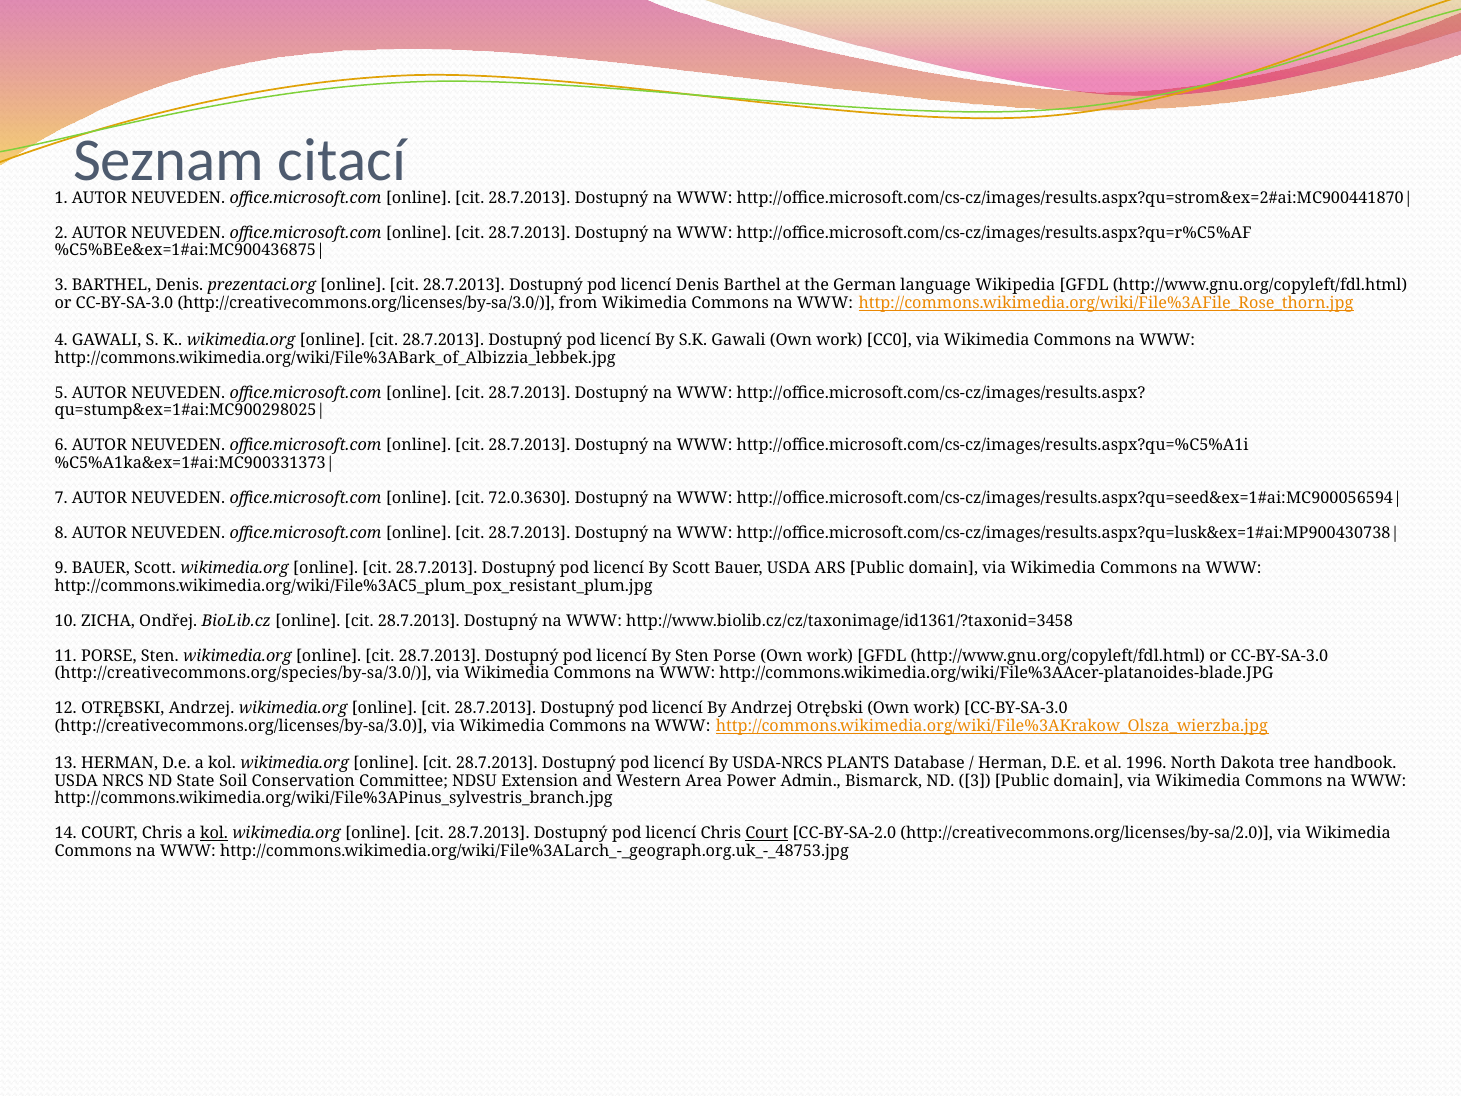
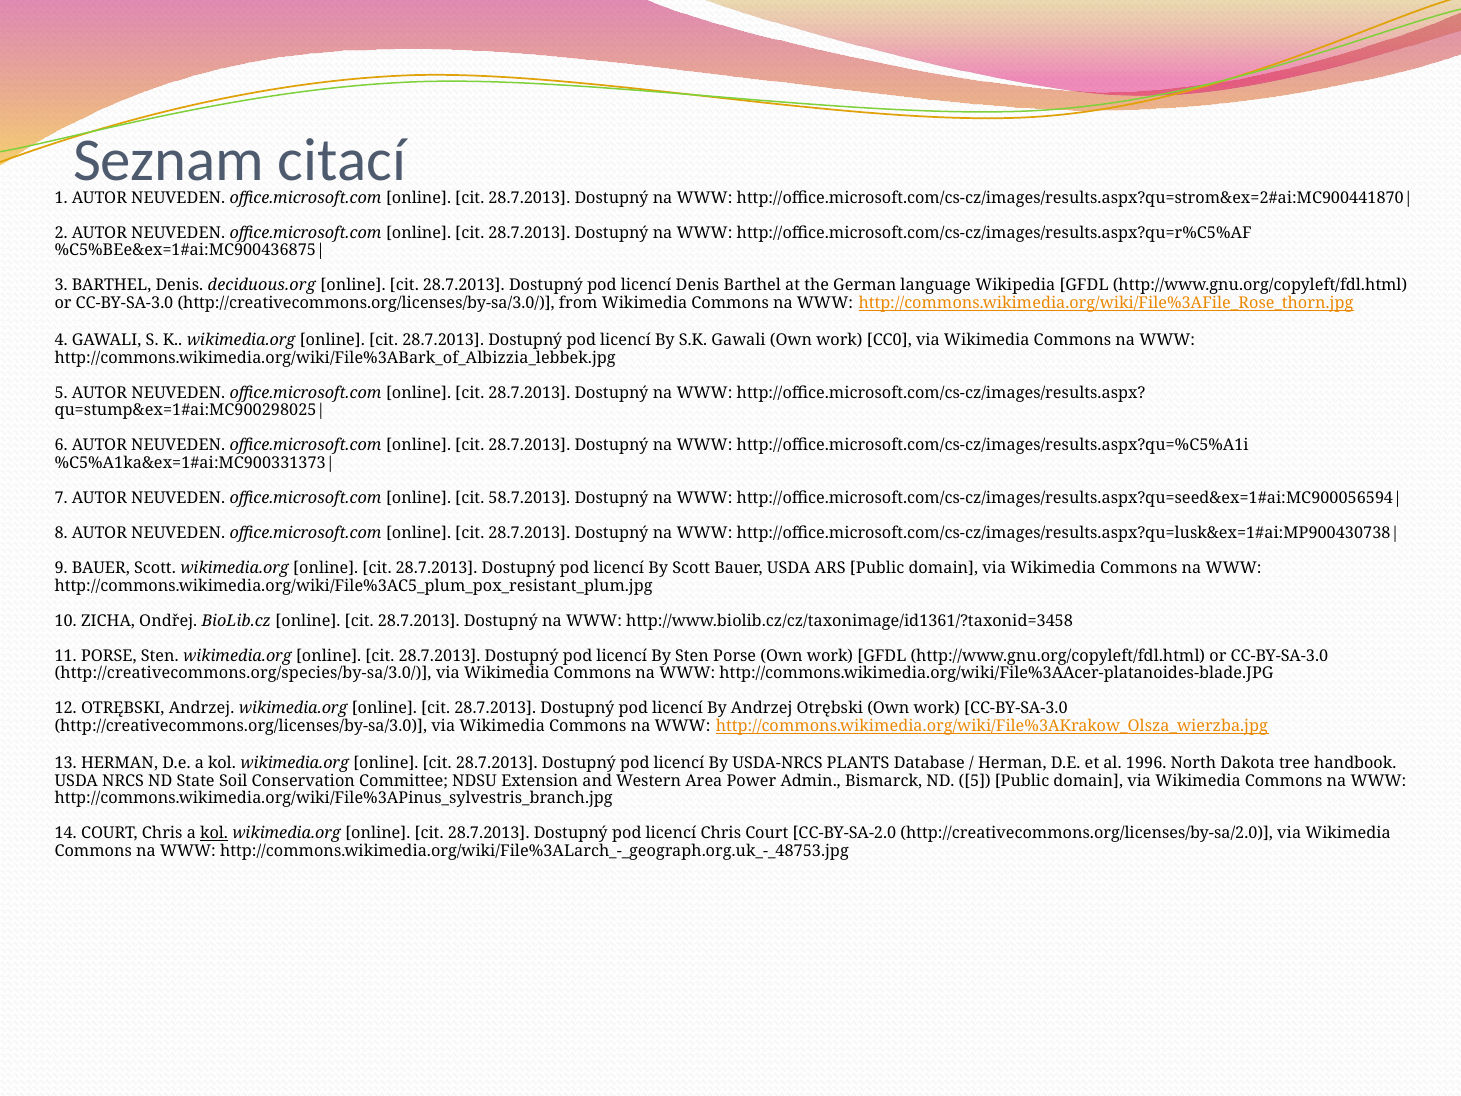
prezentaci.org: prezentaci.org -> deciduous.org
72.0.3630: 72.0.3630 -> 58.7.2013
ND 3: 3 -> 5
Court at (767, 833) underline: present -> none
